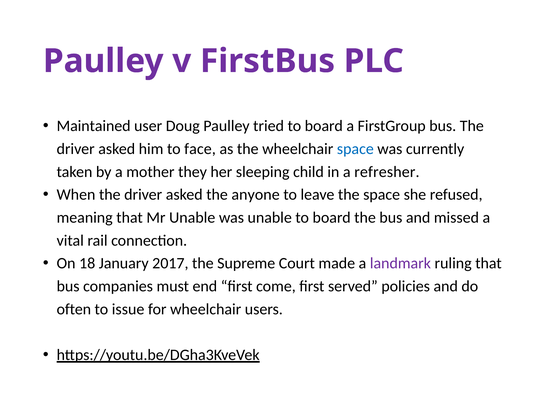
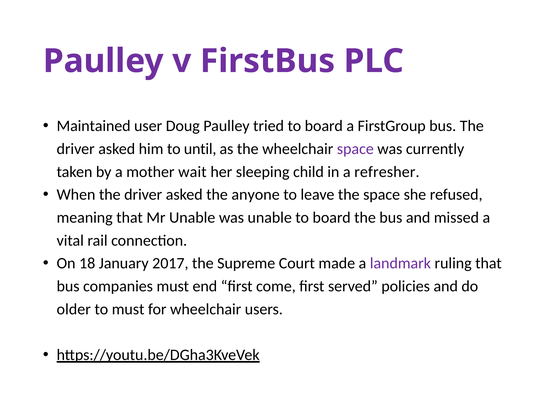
face: face -> until
space at (355, 149) colour: blue -> purple
they: they -> wait
often: often -> older
to issue: issue -> must
